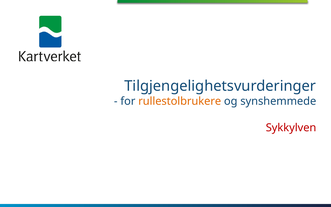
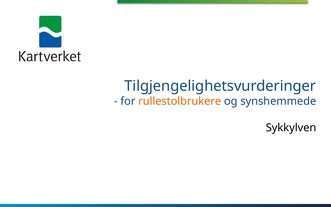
Sykkylven colour: red -> black
